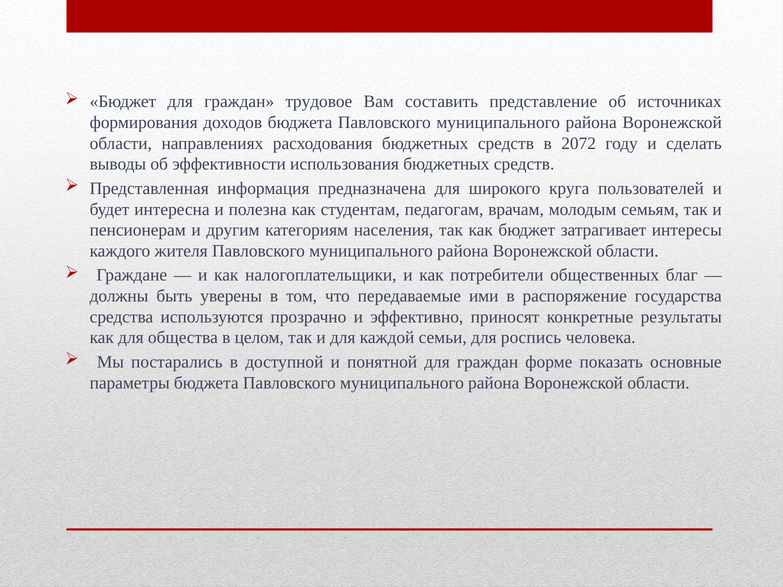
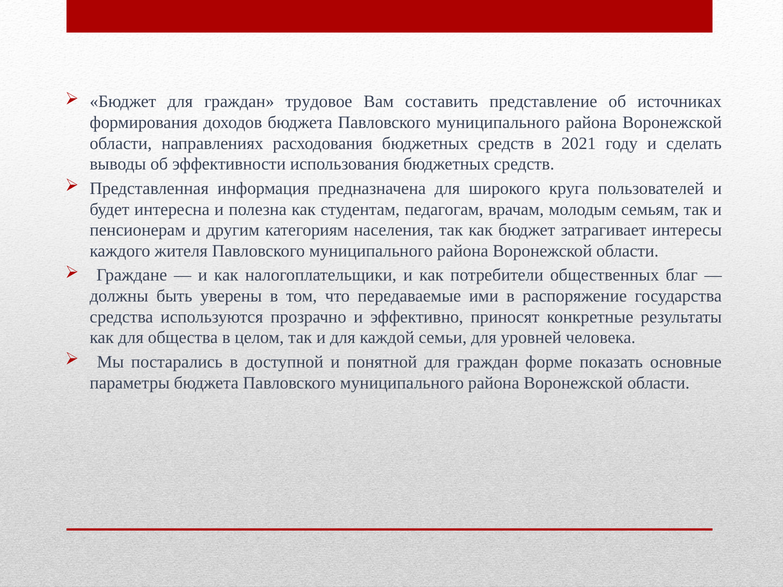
2072: 2072 -> 2021
роспись: роспись -> уровней
